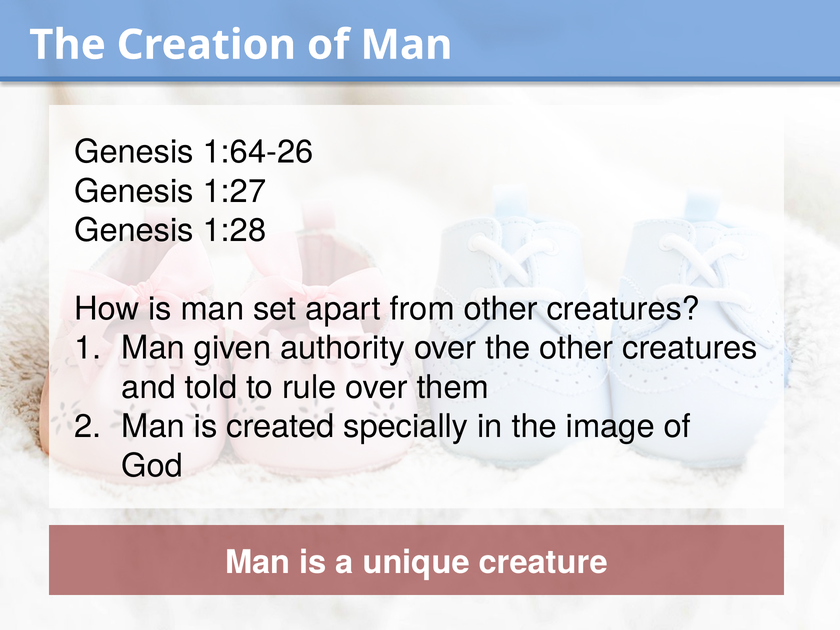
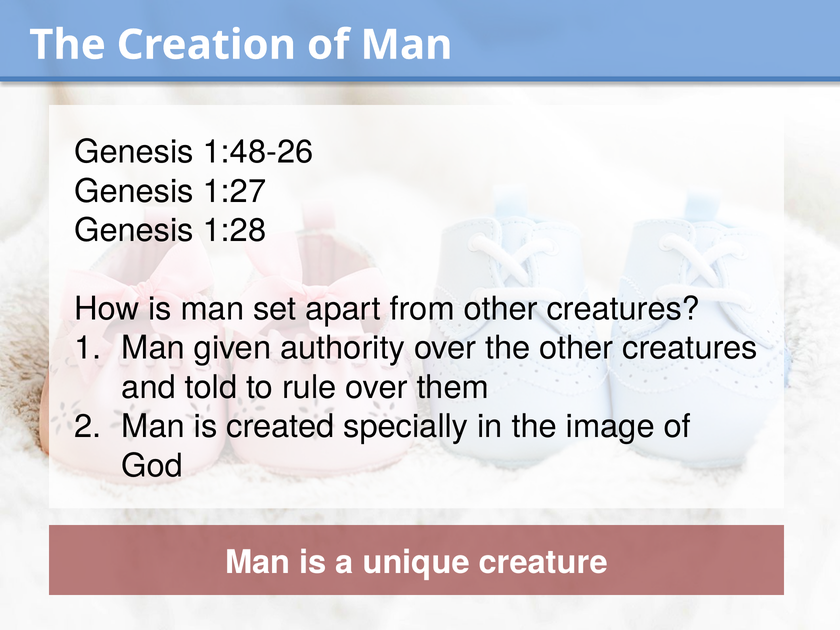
1:64-26: 1:64-26 -> 1:48-26
